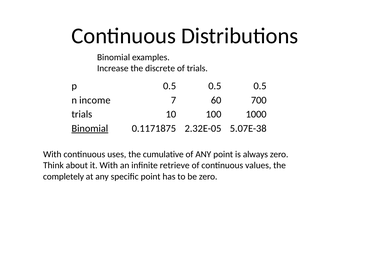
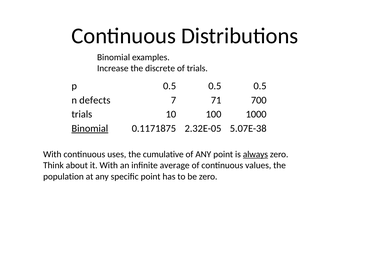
income: income -> defects
60: 60 -> 71
always underline: none -> present
retrieve: retrieve -> average
completely: completely -> population
